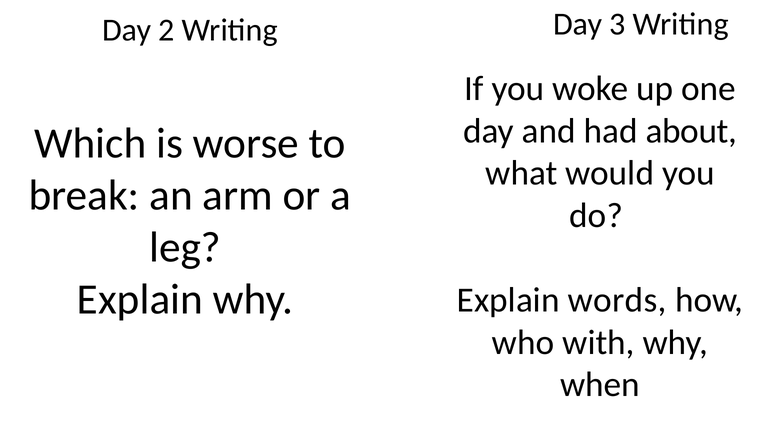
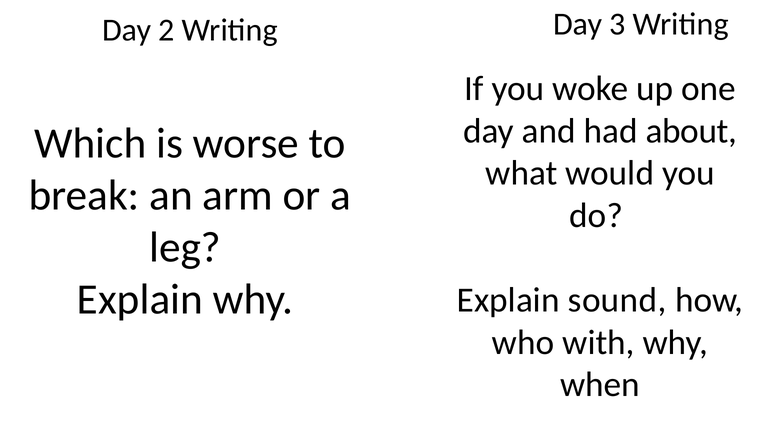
words: words -> sound
